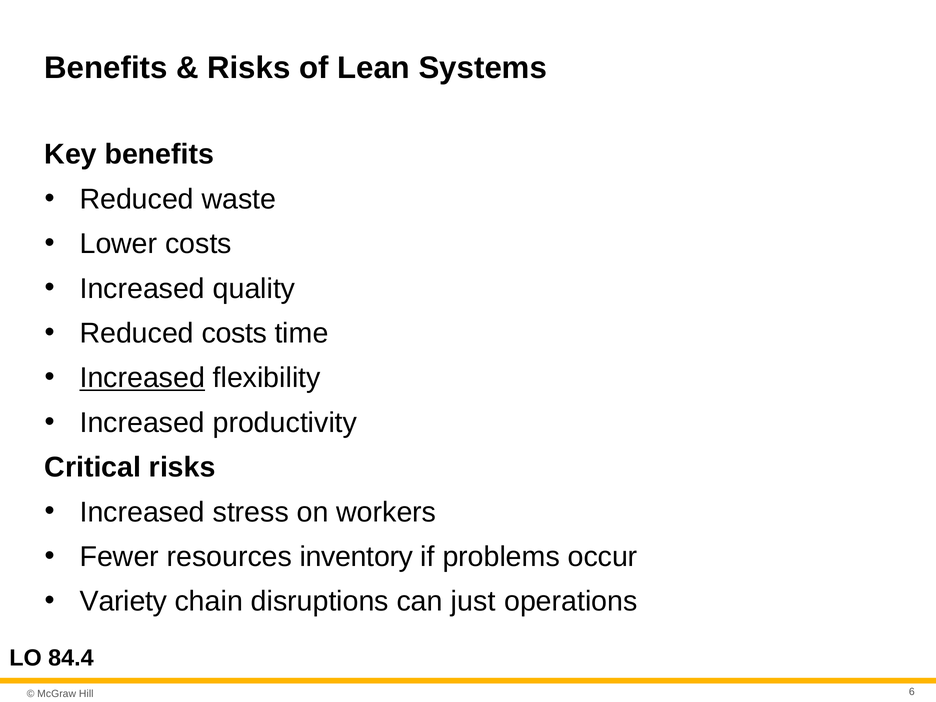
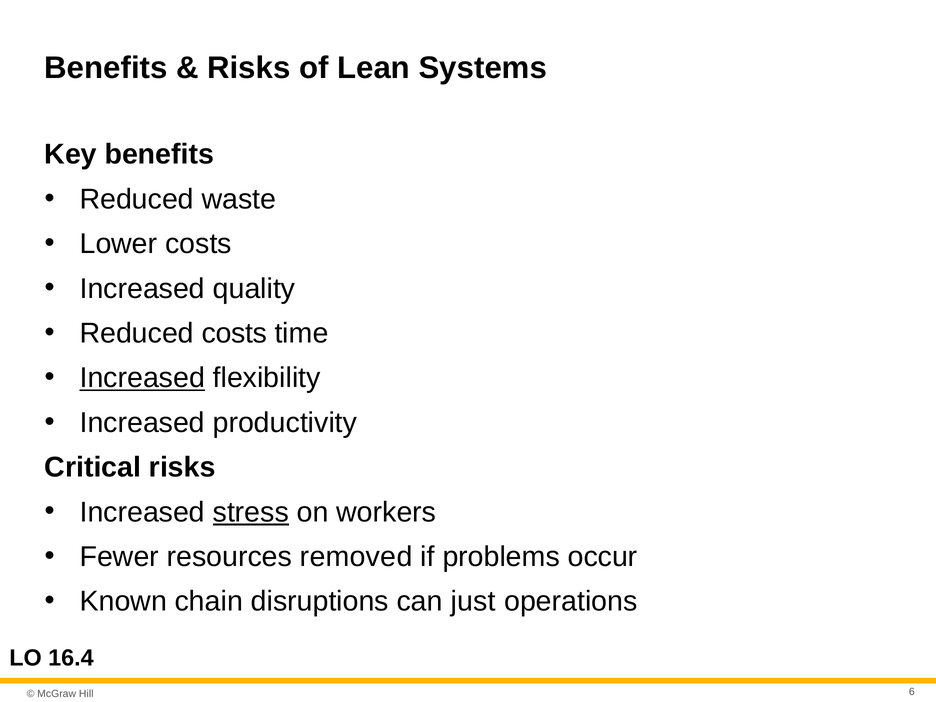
stress underline: none -> present
inventory: inventory -> removed
Variety: Variety -> Known
84.4: 84.4 -> 16.4
